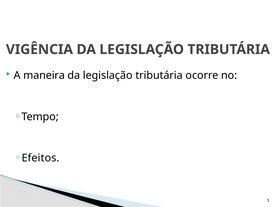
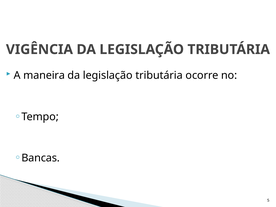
Efeitos: Efeitos -> Bancas
